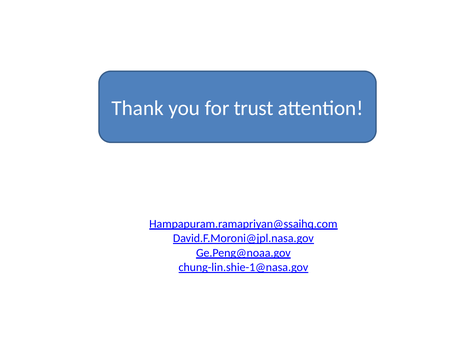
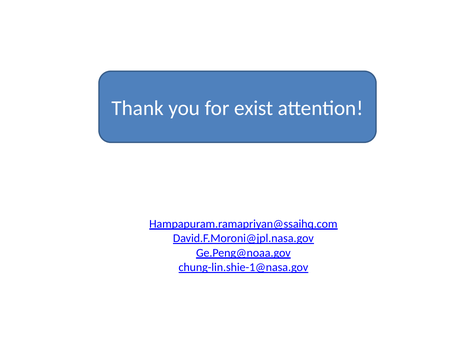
trust: trust -> exist
